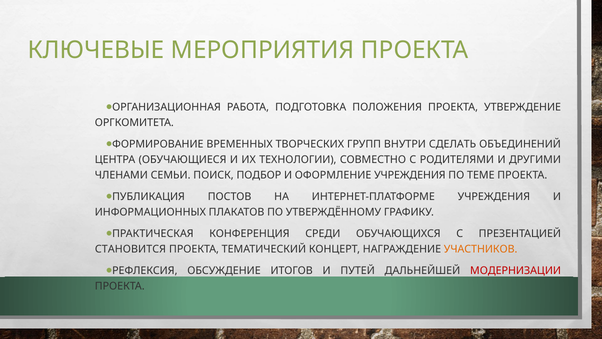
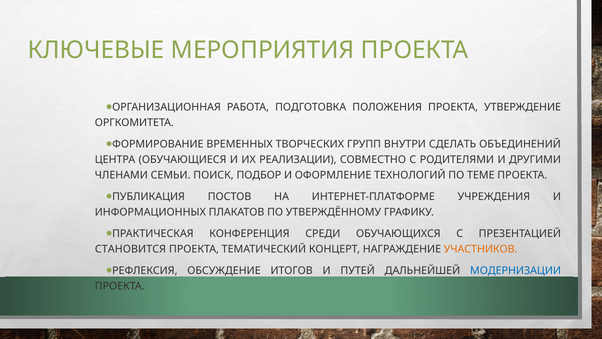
ТЕХНОЛОГИИ: ТЕХНОЛОГИИ -> РЕАЛИЗАЦИИ
ОФОРМЛЕНИЕ УЧРЕЖДЕНИЯ: УЧРЕЖДЕНИЯ -> ТЕХНОЛОГИЙ
МОДЕРНИЗАЦИИ colour: red -> blue
